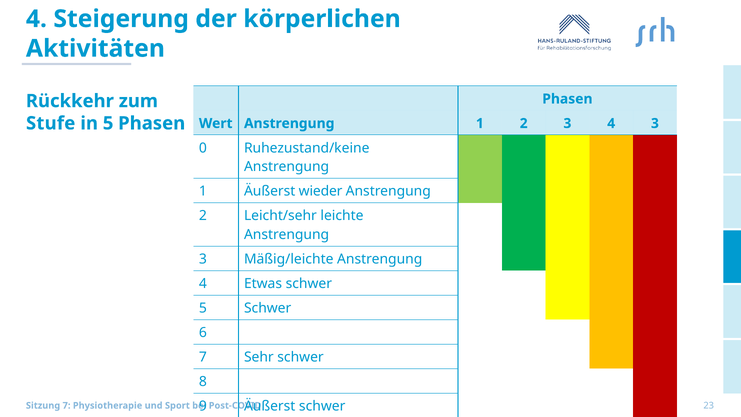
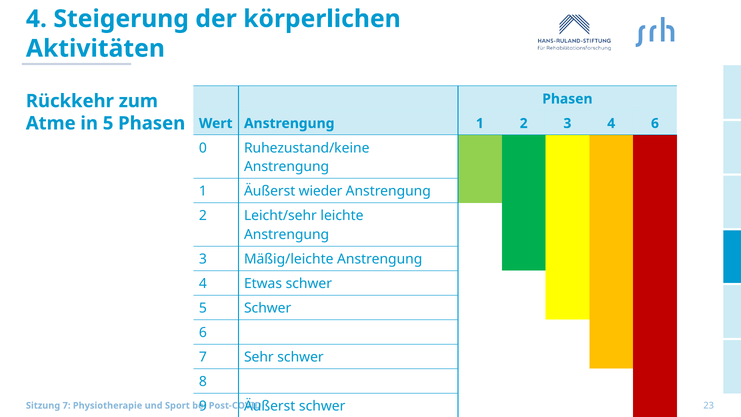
Stufe: Stufe -> Atme
4 3: 3 -> 6
